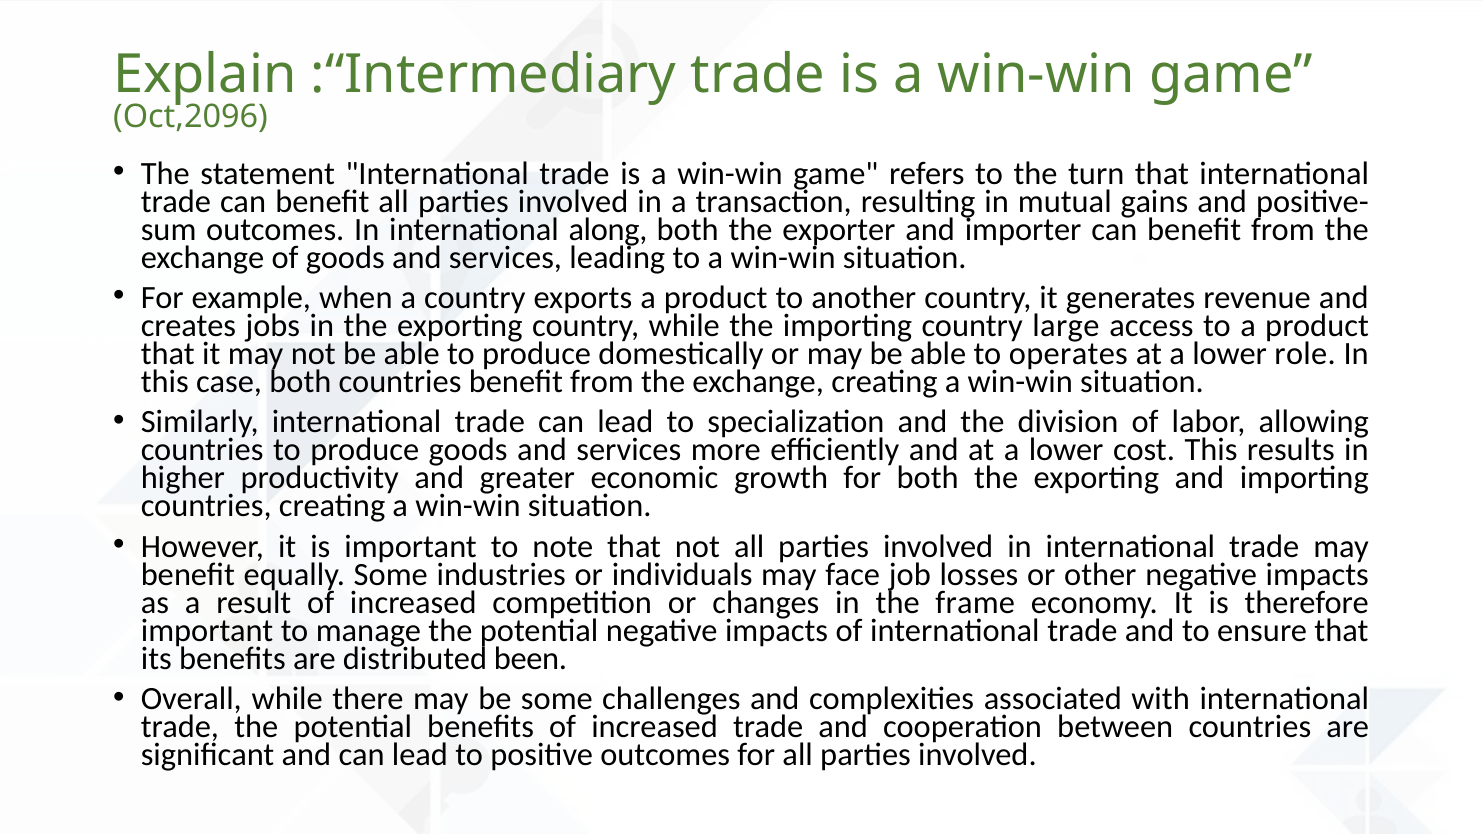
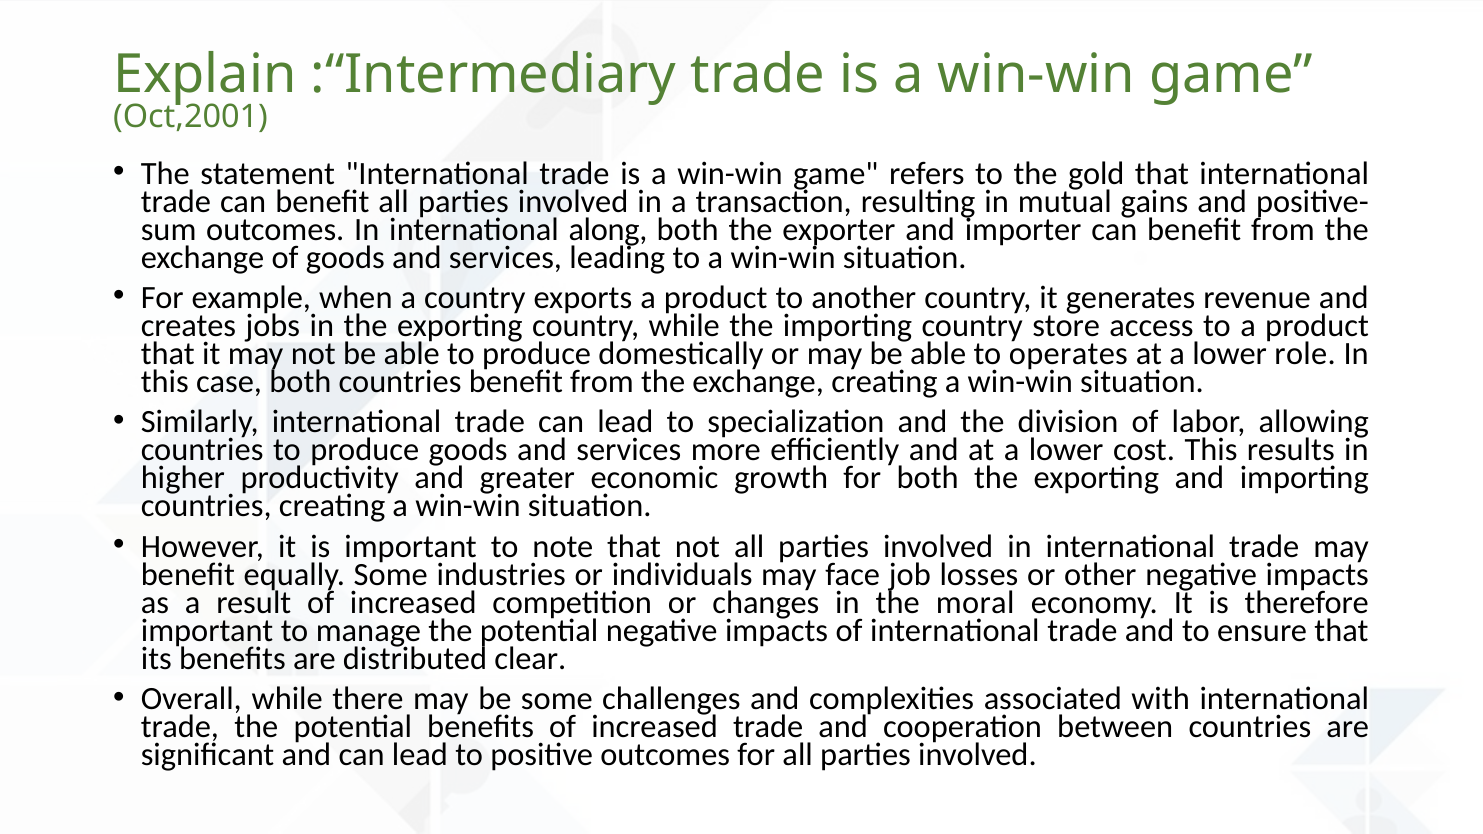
Oct,2096: Oct,2096 -> Oct,2001
turn: turn -> gold
large: large -> store
frame: frame -> moral
been: been -> clear
